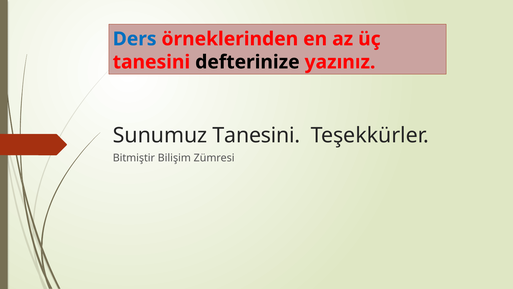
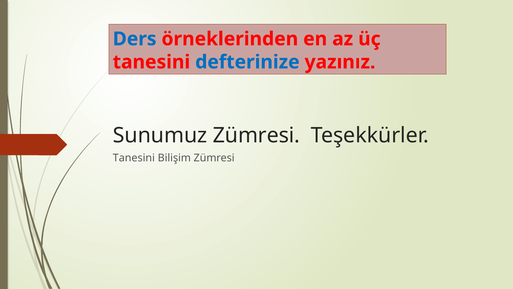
defterinize colour: black -> blue
Sunumuz Tanesini: Tanesini -> Zümresi
Bitmiştir at (134, 158): Bitmiştir -> Tanesini
